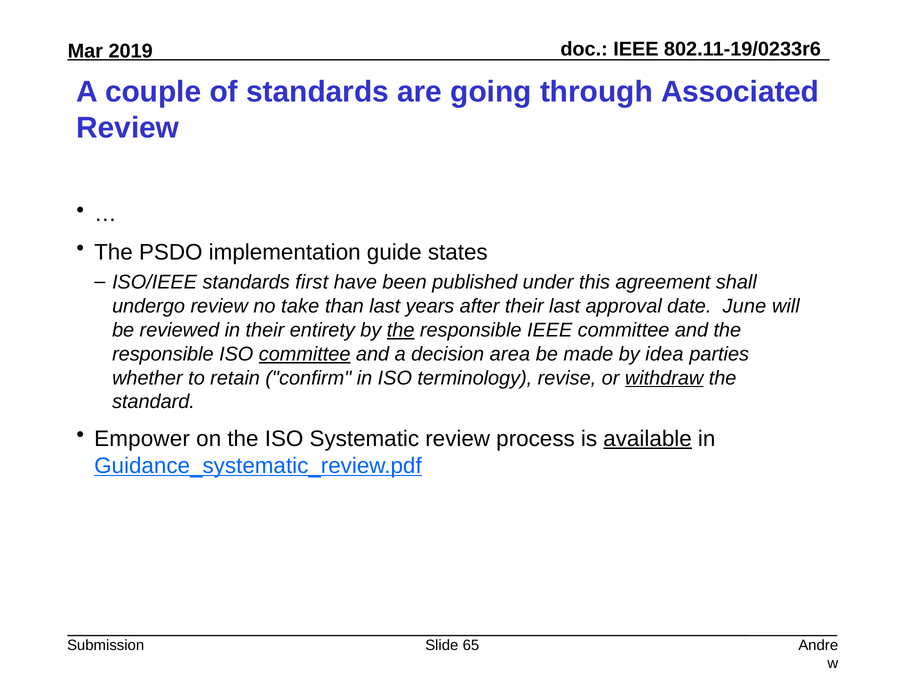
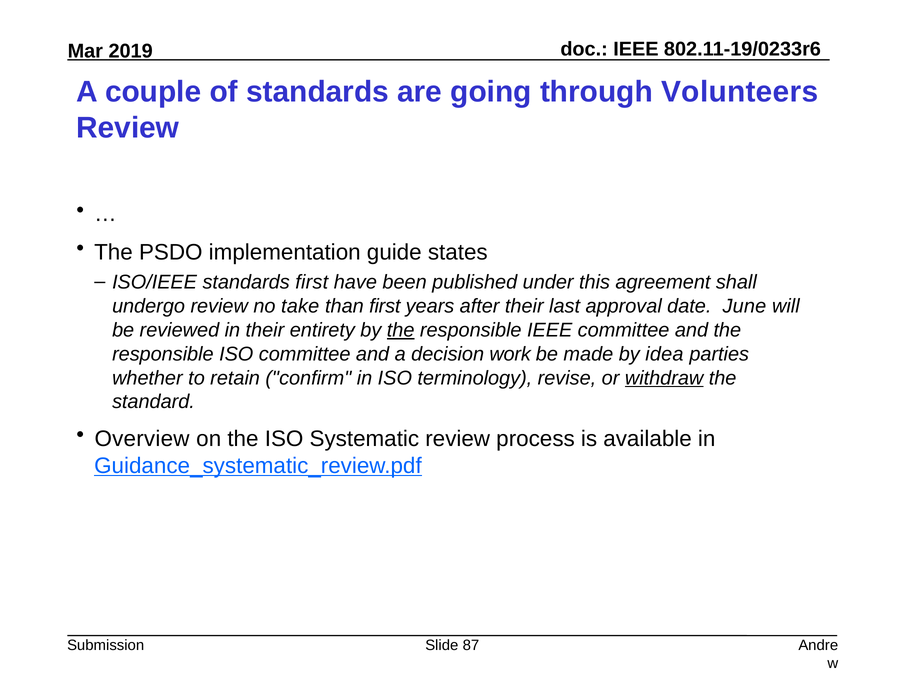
Associated: Associated -> Volunteers
than last: last -> first
committee at (305, 354) underline: present -> none
area: area -> work
Empower: Empower -> Overview
available underline: present -> none
65: 65 -> 87
